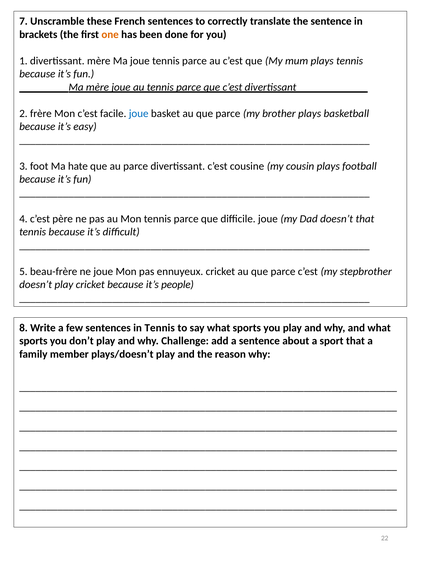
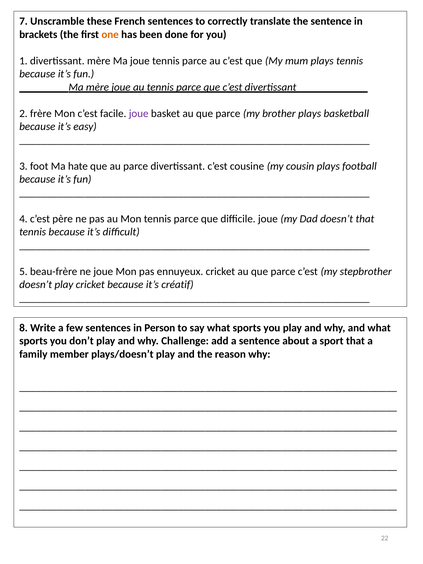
joue at (139, 114) colour: blue -> purple
people: people -> créatif
in Tennis: Tennis -> Person
